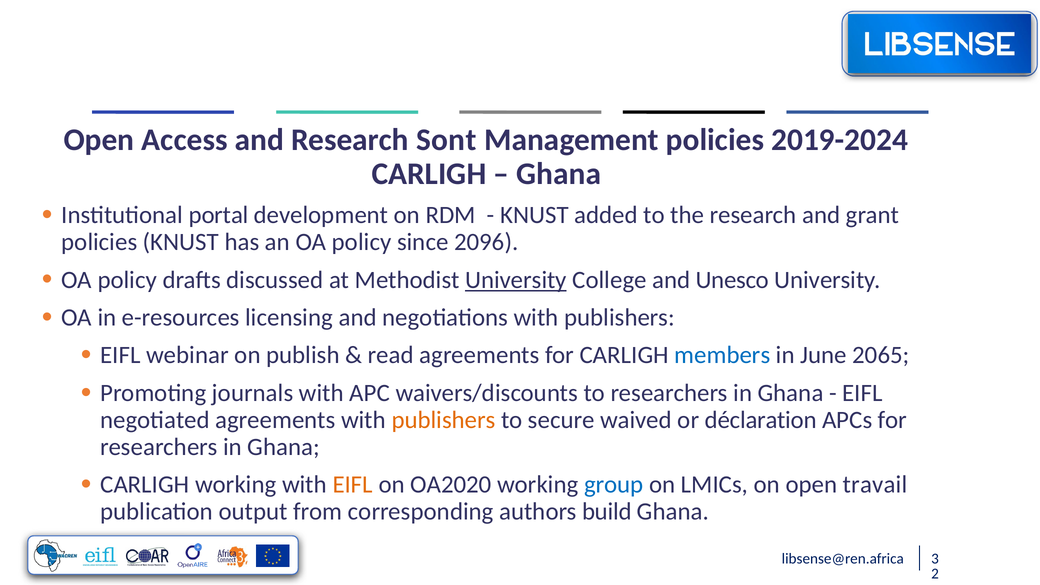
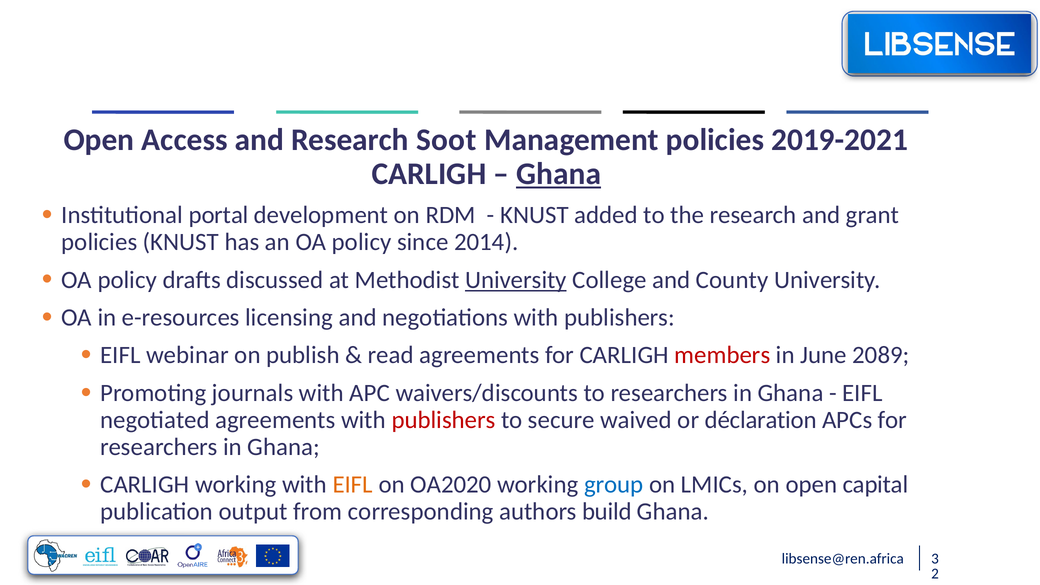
Sont: Sont -> Soot
2019-2024: 2019-2024 -> 2019-2021
Ghana at (559, 174) underline: none -> present
2096: 2096 -> 2014
Unesco: Unesco -> County
members colour: blue -> red
2065: 2065 -> 2089
publishers at (444, 420) colour: orange -> red
travail: travail -> capital
